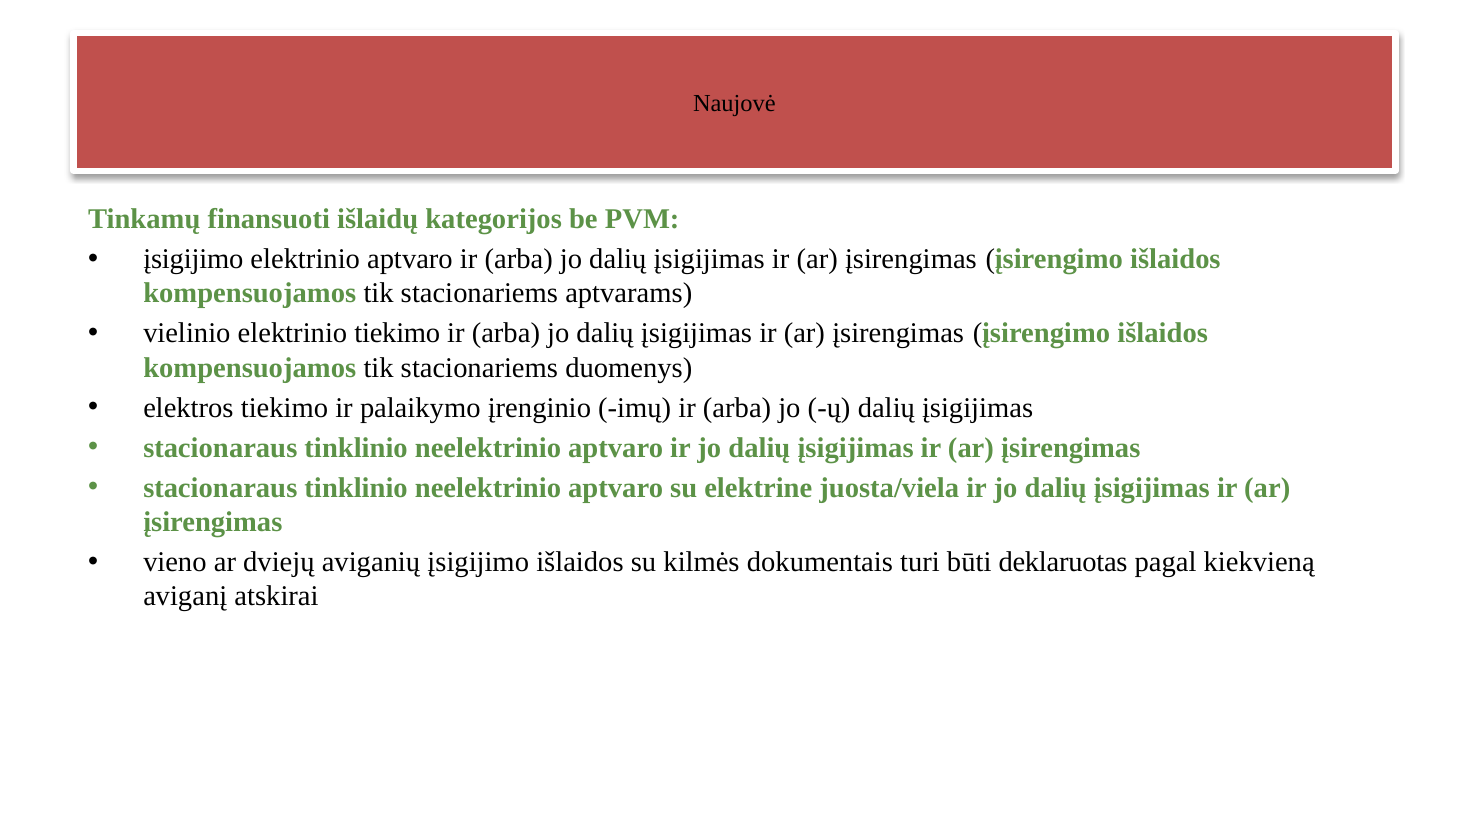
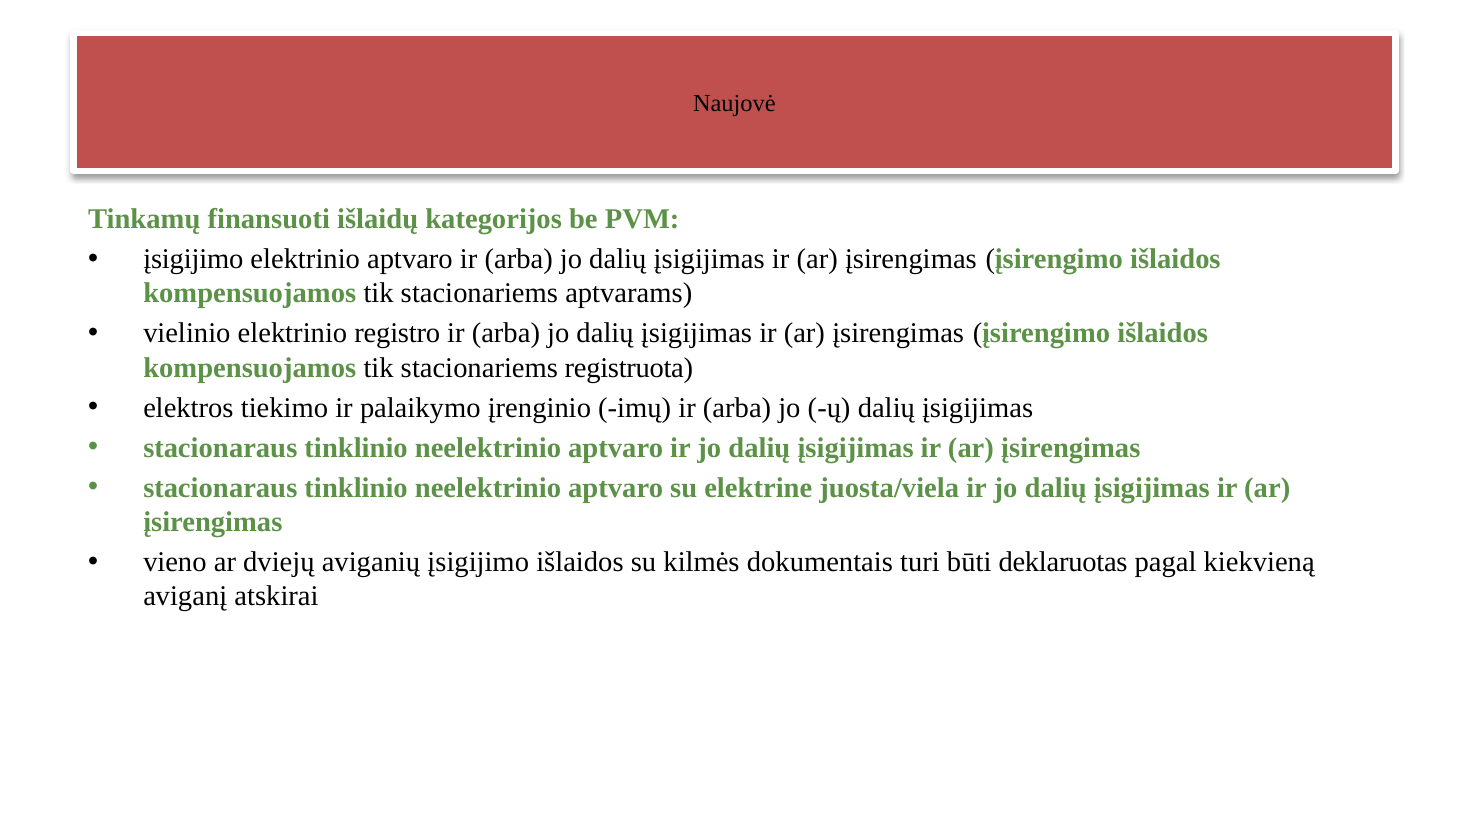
elektrinio tiekimo: tiekimo -> registro
duomenys: duomenys -> registruota
